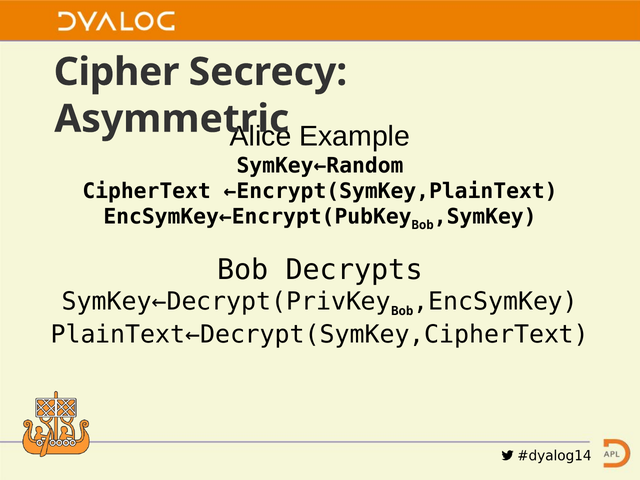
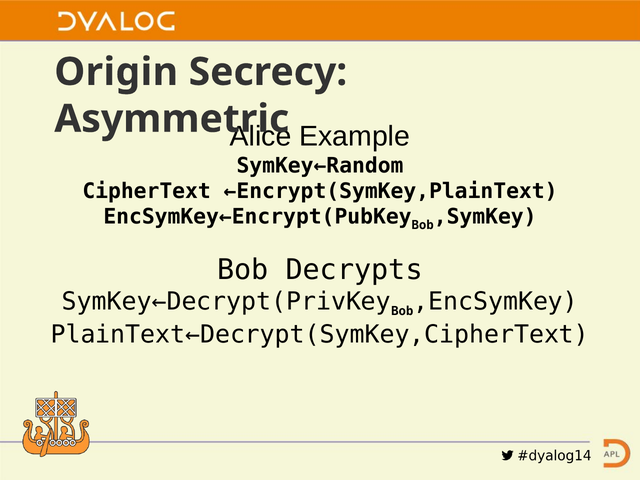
Cipher: Cipher -> Origin
